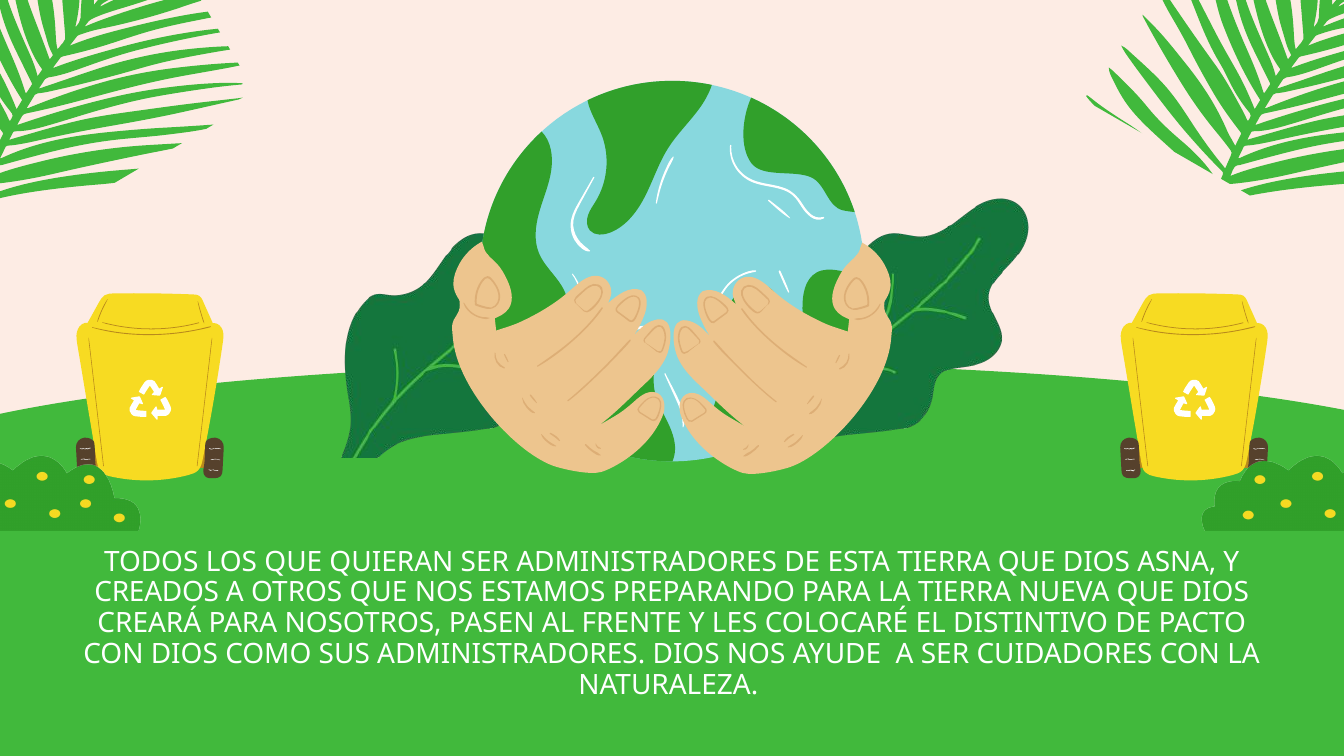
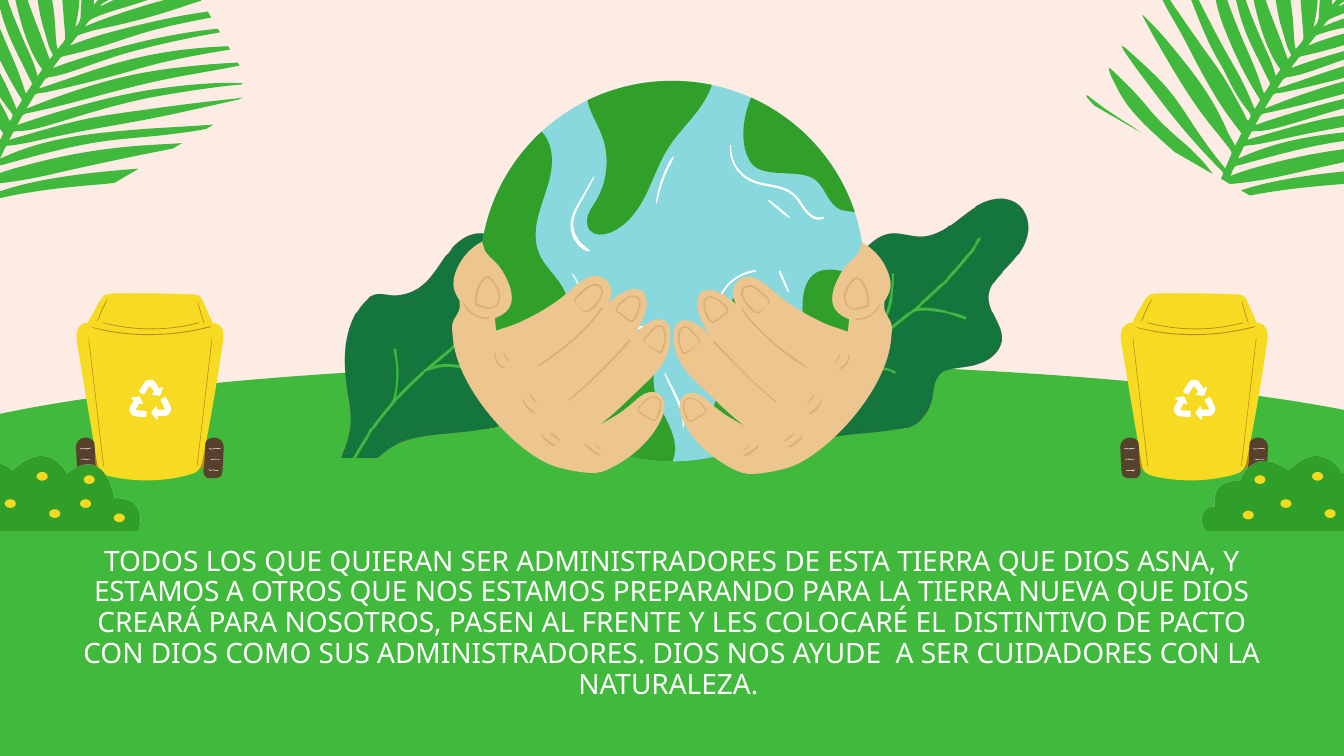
CREADOS at (157, 593): CREADOS -> ESTAMOS
